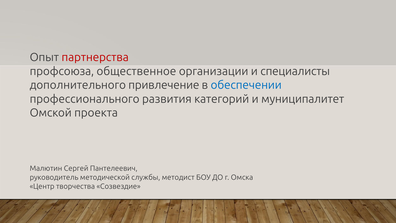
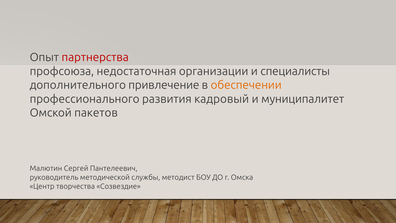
общественное: общественное -> недостаточная
обеспечении colour: blue -> orange
категорий: категорий -> кадровый
проекта: проекта -> пакетов
